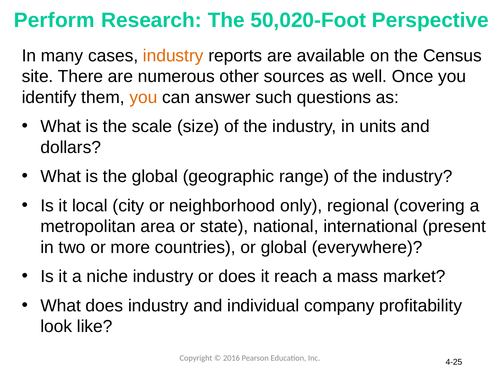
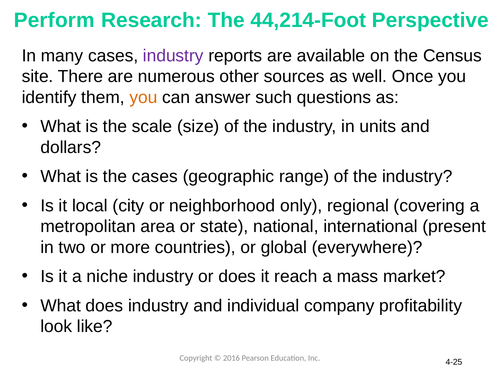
50,020-Foot: 50,020-Foot -> 44,214-Foot
industry at (173, 56) colour: orange -> purple
the global: global -> cases
